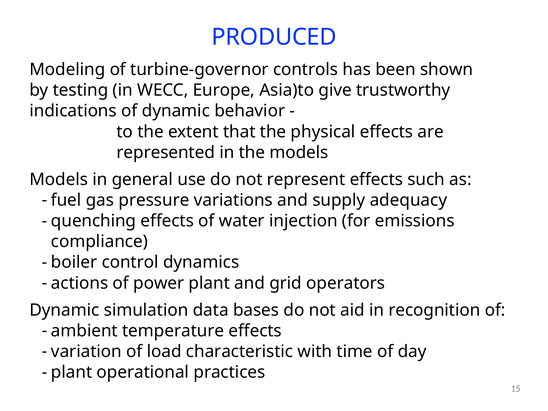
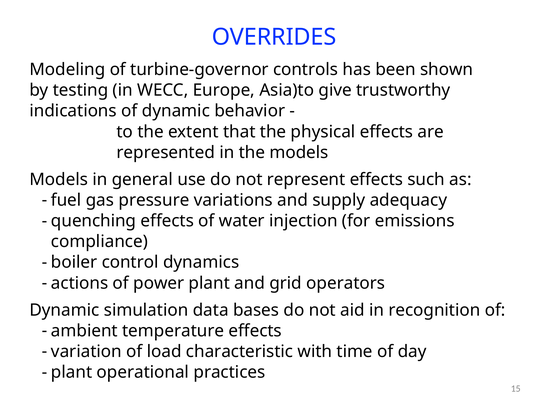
PRODUCED: PRODUCED -> OVERRIDES
